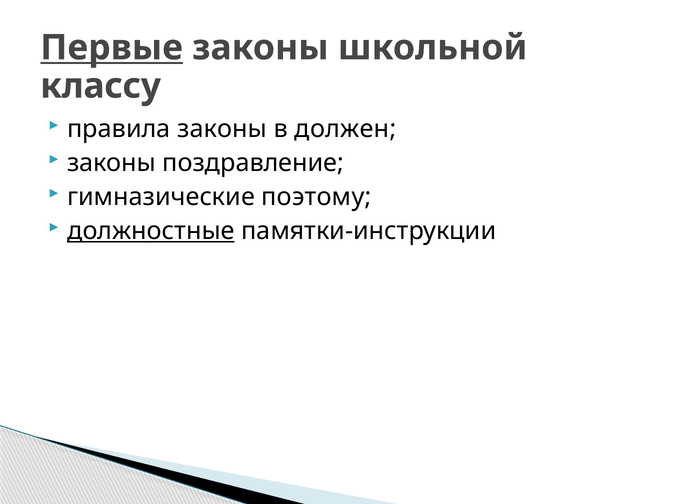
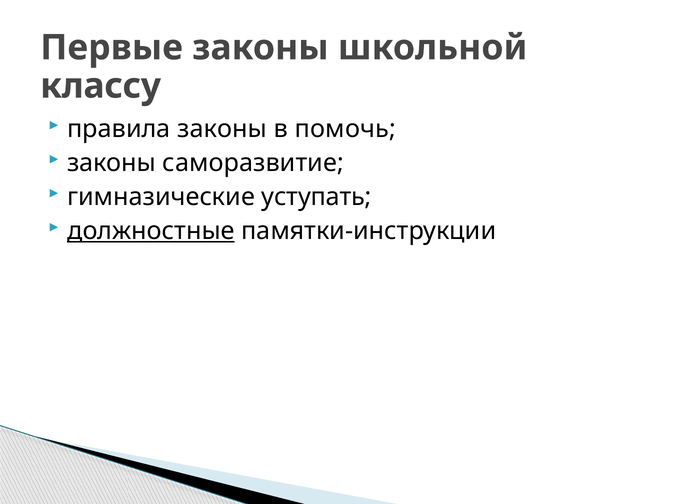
Первые underline: present -> none
должен: должен -> помочь
поздравление: поздравление -> саморазвитие
поэтому: поэтому -> уступать
